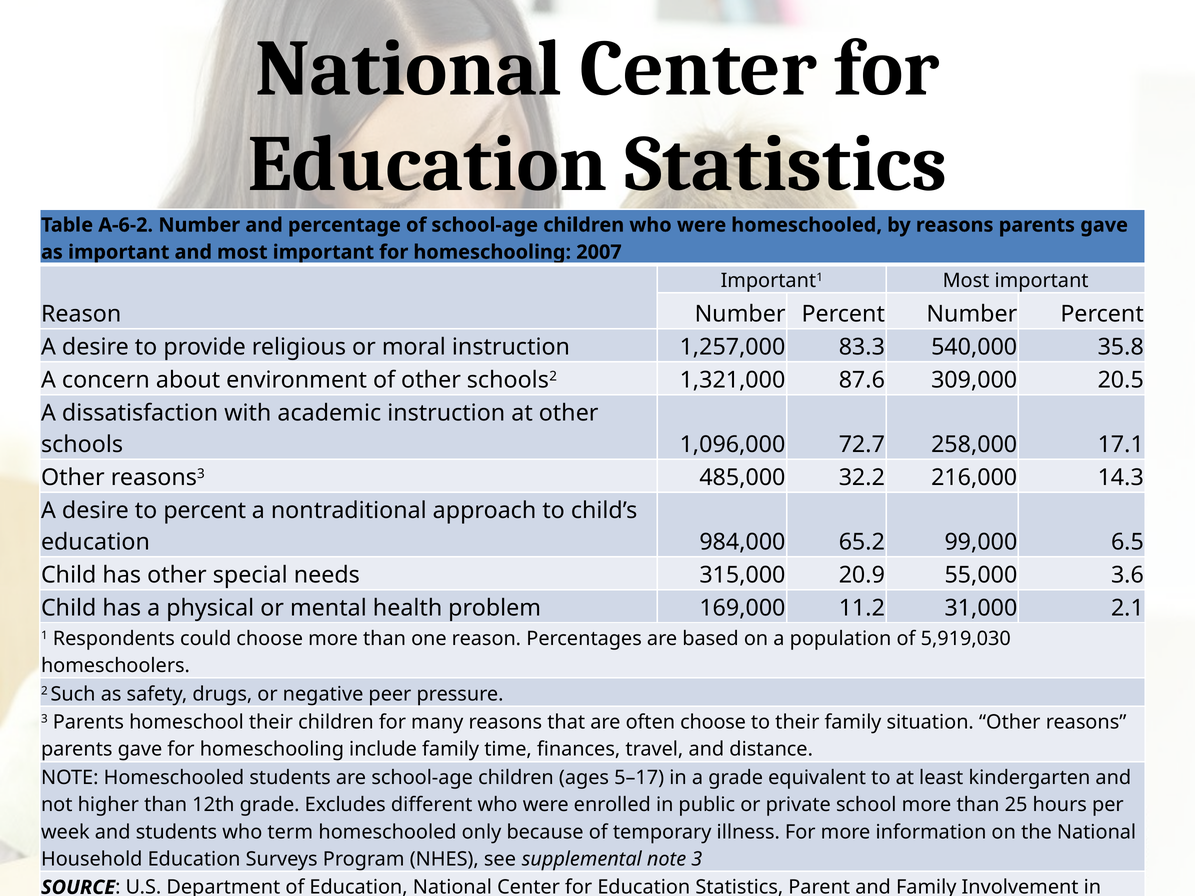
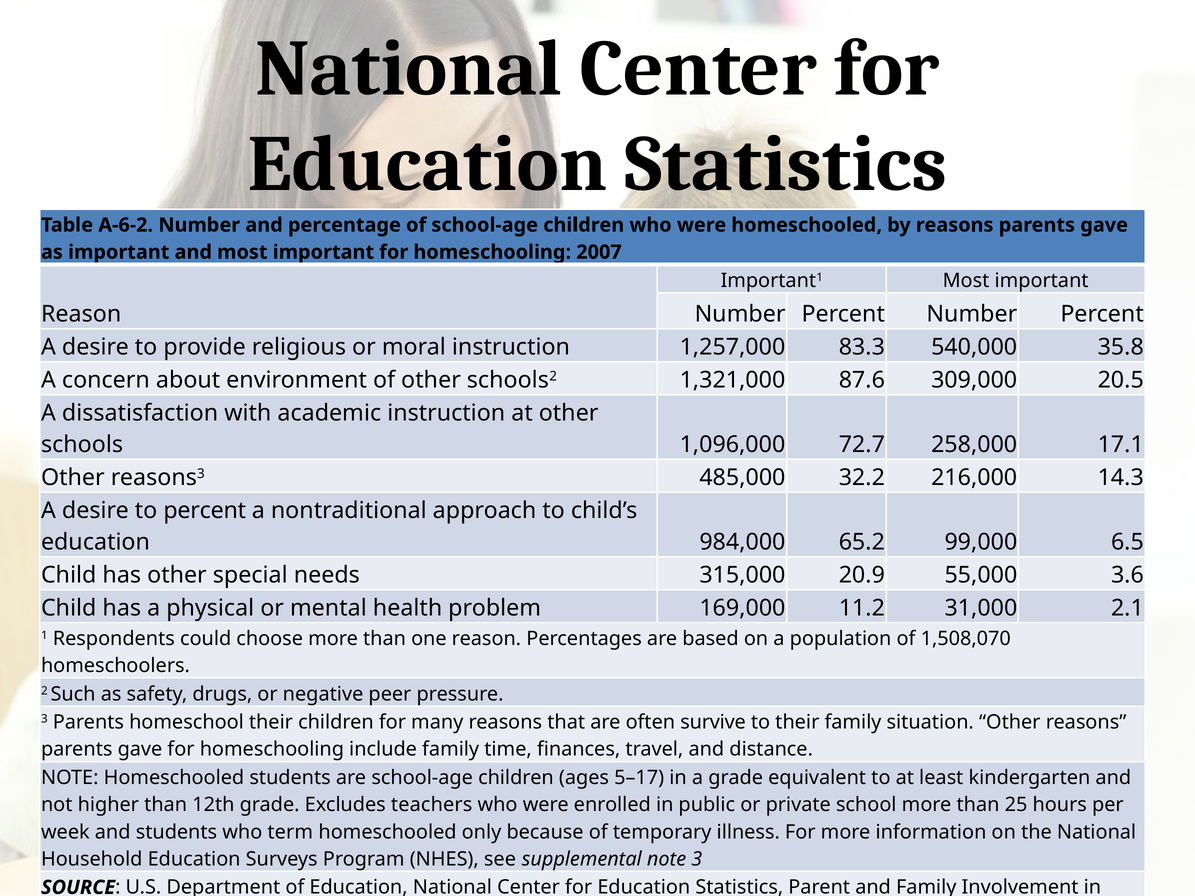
5,919,030: 5,919,030 -> 1,508,070
often choose: choose -> survive
different: different -> teachers
